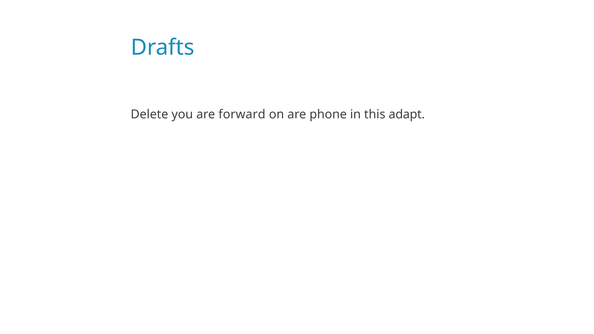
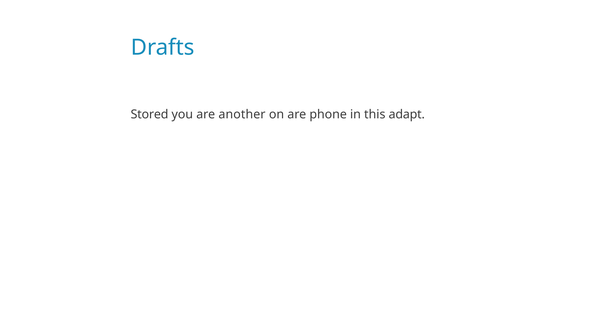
Delete: Delete -> Stored
forward: forward -> another
